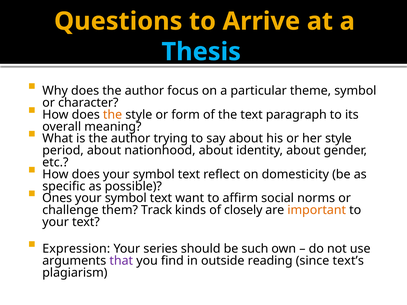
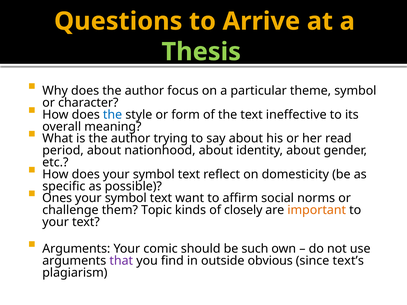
Thesis colour: light blue -> light green
the at (113, 115) colour: orange -> blue
paragraph: paragraph -> ineffective
her style: style -> read
Track: Track -> Topic
Expression at (76, 249): Expression -> Arguments
series: series -> comic
reading: reading -> obvious
